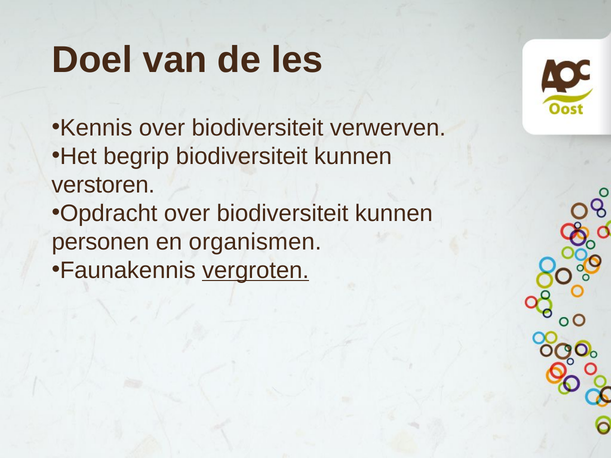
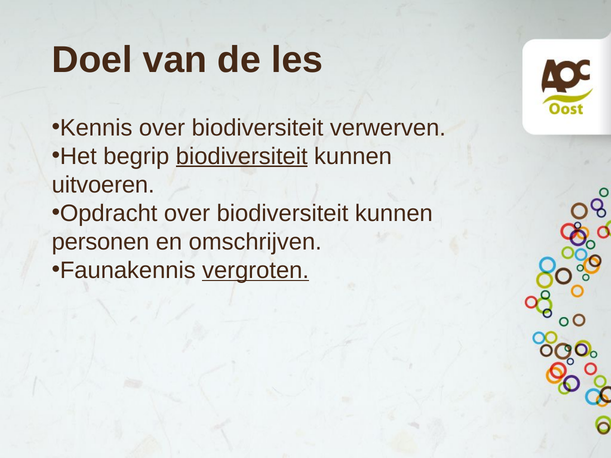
biodiversiteit at (242, 156) underline: none -> present
verstoren: verstoren -> uitvoeren
organismen: organismen -> omschrijven
